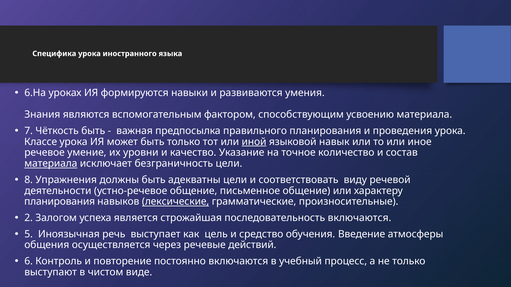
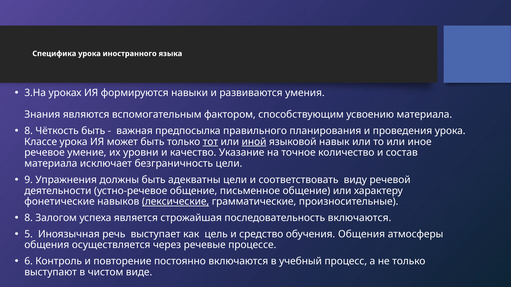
6.На: 6.На -> 3.На
7 at (29, 131): 7 -> 8
тот underline: none -> present
материала at (51, 164) underline: present -> none
8: 8 -> 9
планирования at (60, 202): планирования -> фонетические
2 at (29, 218): 2 -> 8
обучения Введение: Введение -> Общения
действий: действий -> процессе
